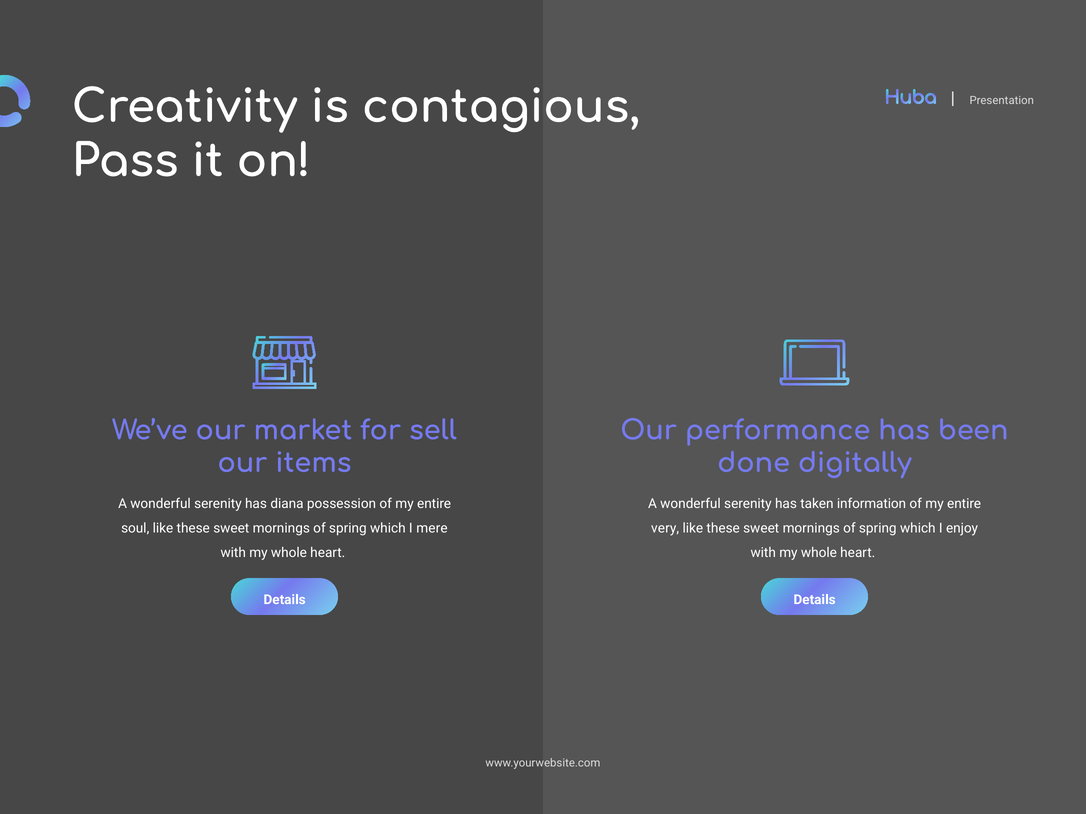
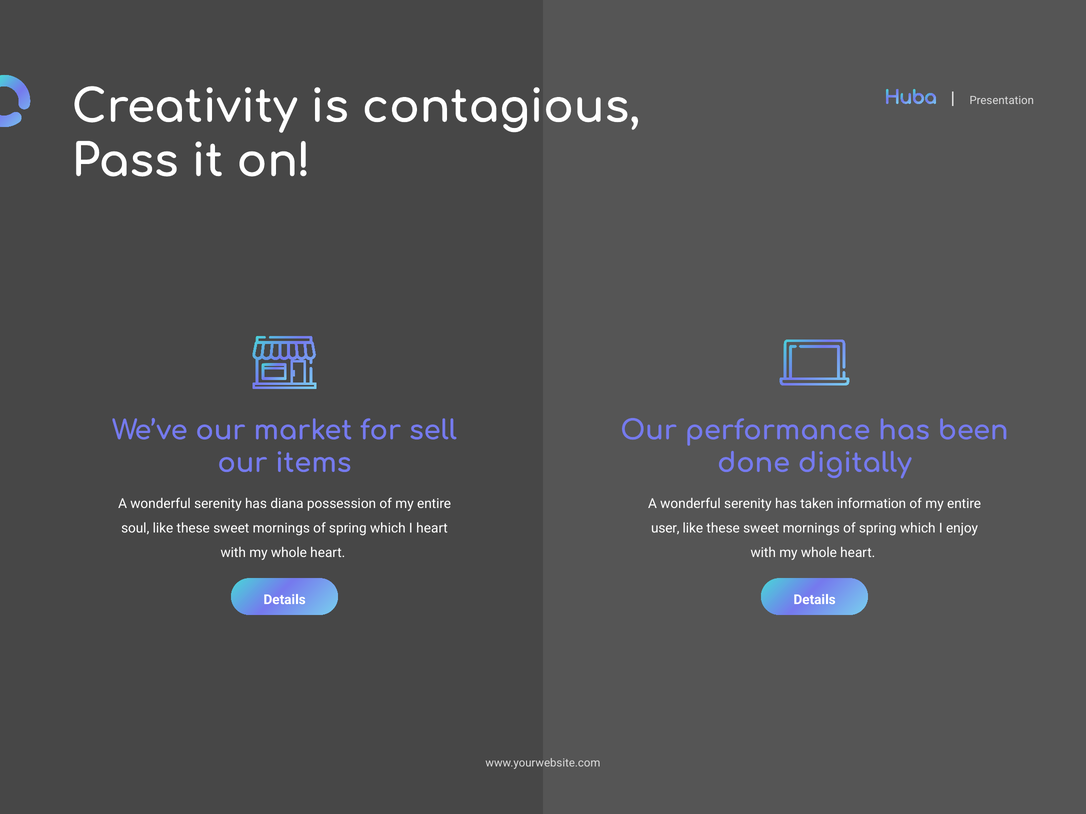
I mere: mere -> heart
very: very -> user
